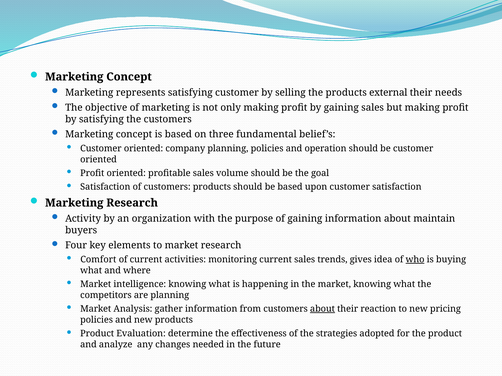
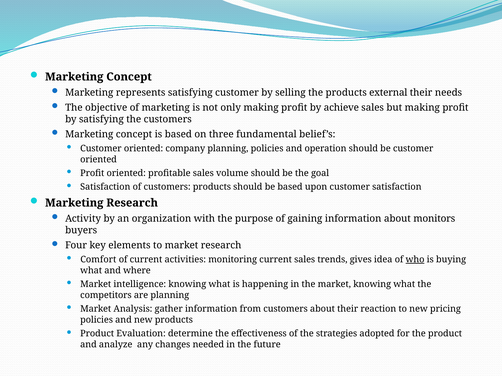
by gaining: gaining -> achieve
maintain: maintain -> monitors
about at (322, 309) underline: present -> none
